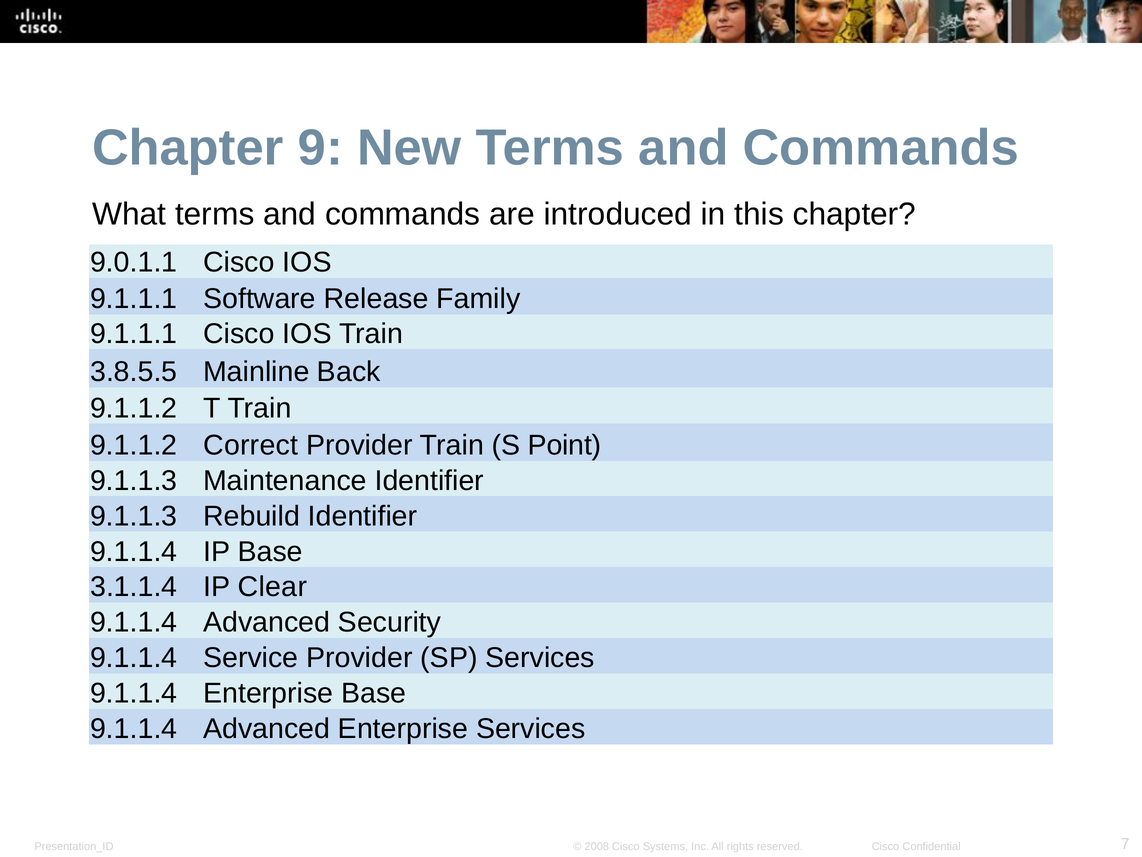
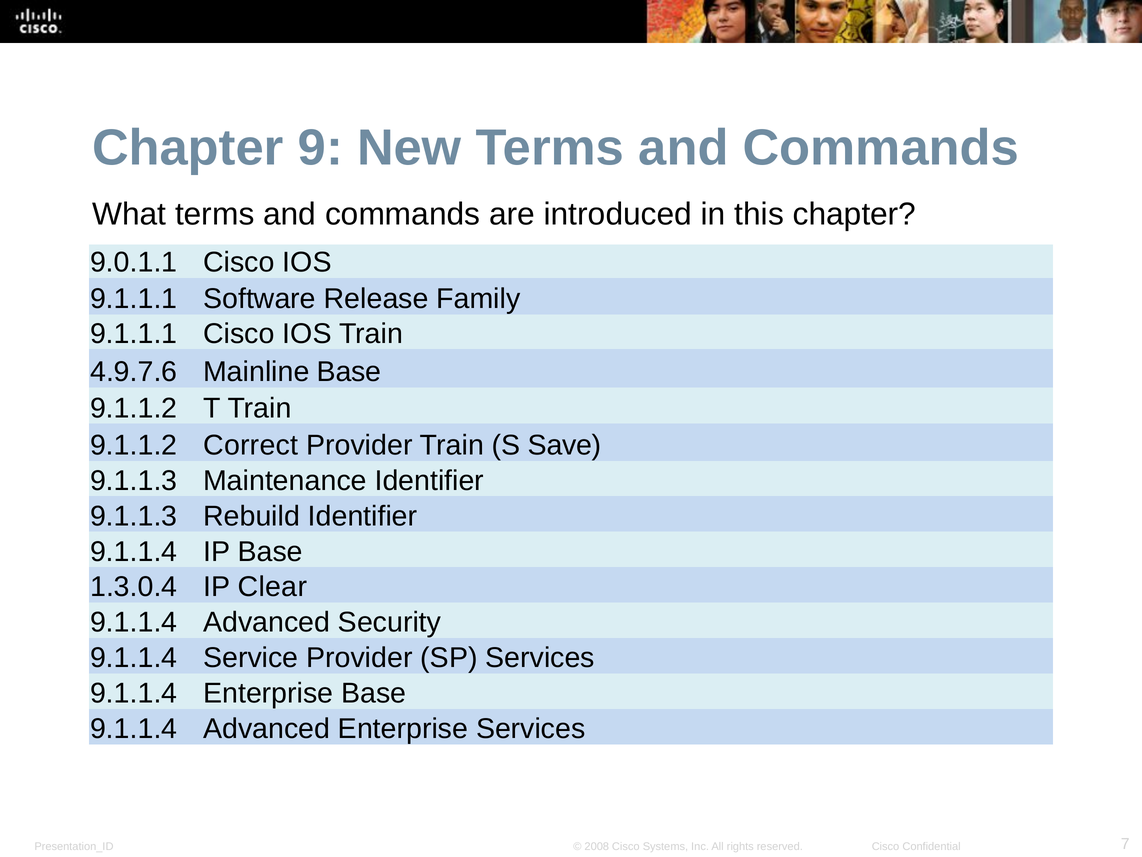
3.8.5.5: 3.8.5.5 -> 4.9.7.6
Mainline Back: Back -> Base
Point: Point -> Save
3.1.1.4: 3.1.1.4 -> 1.3.0.4
